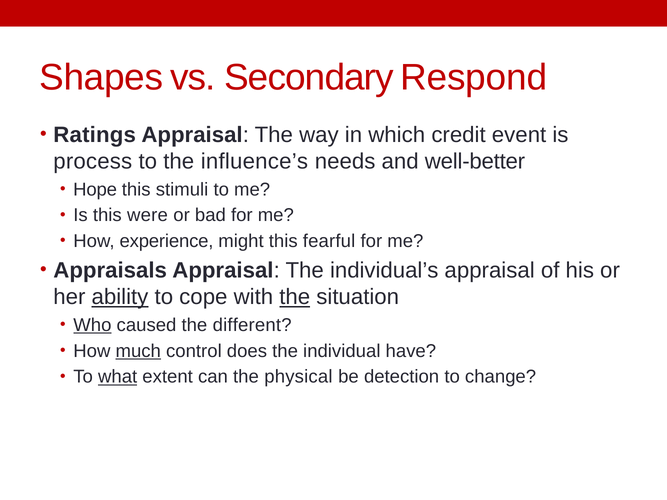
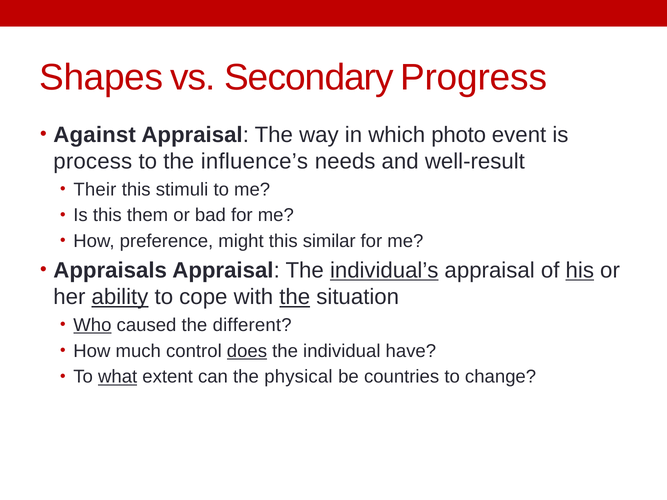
Respond: Respond -> Progress
Ratings: Ratings -> Against
credit: credit -> photo
well-better: well-better -> well-result
Hope: Hope -> Their
were: were -> them
experience: experience -> preference
fearful: fearful -> similar
individual’s underline: none -> present
his underline: none -> present
much underline: present -> none
does underline: none -> present
detection: detection -> countries
